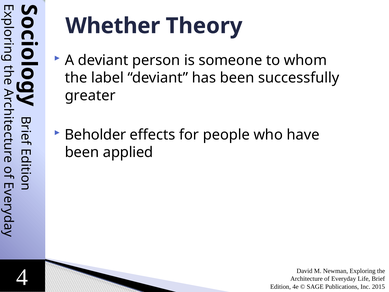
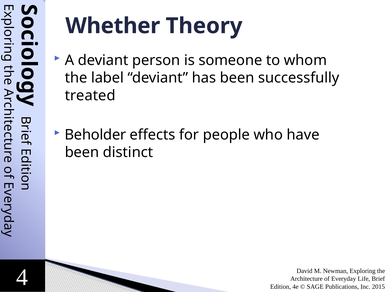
greater: greater -> treated
applied: applied -> distinct
